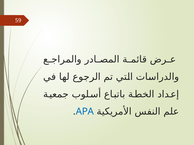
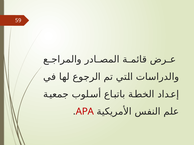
APA colour: blue -> red
